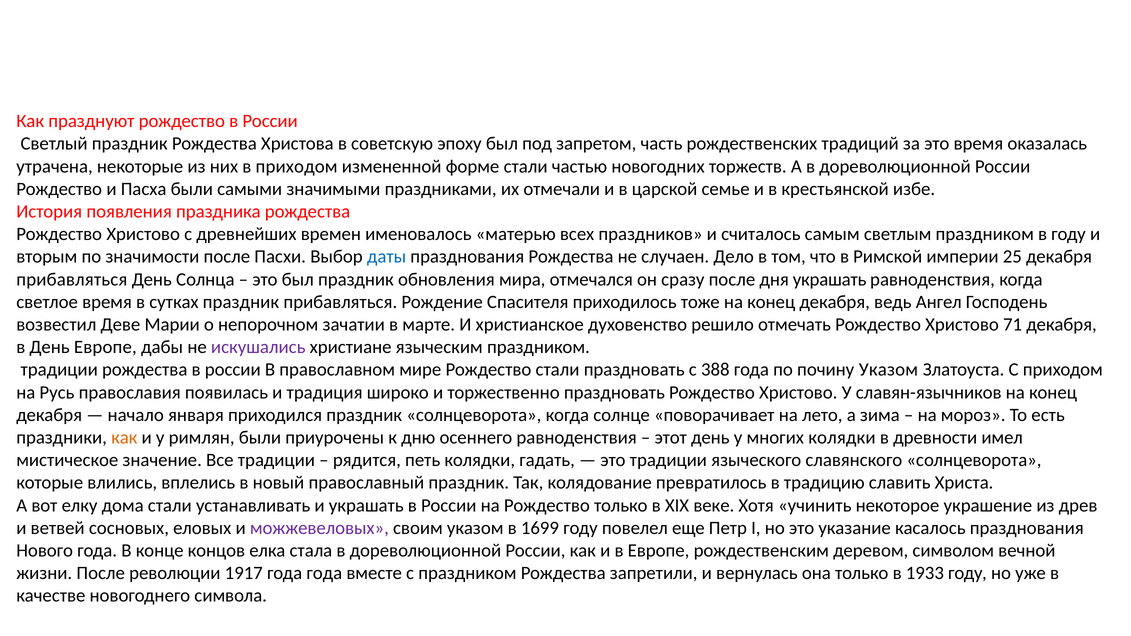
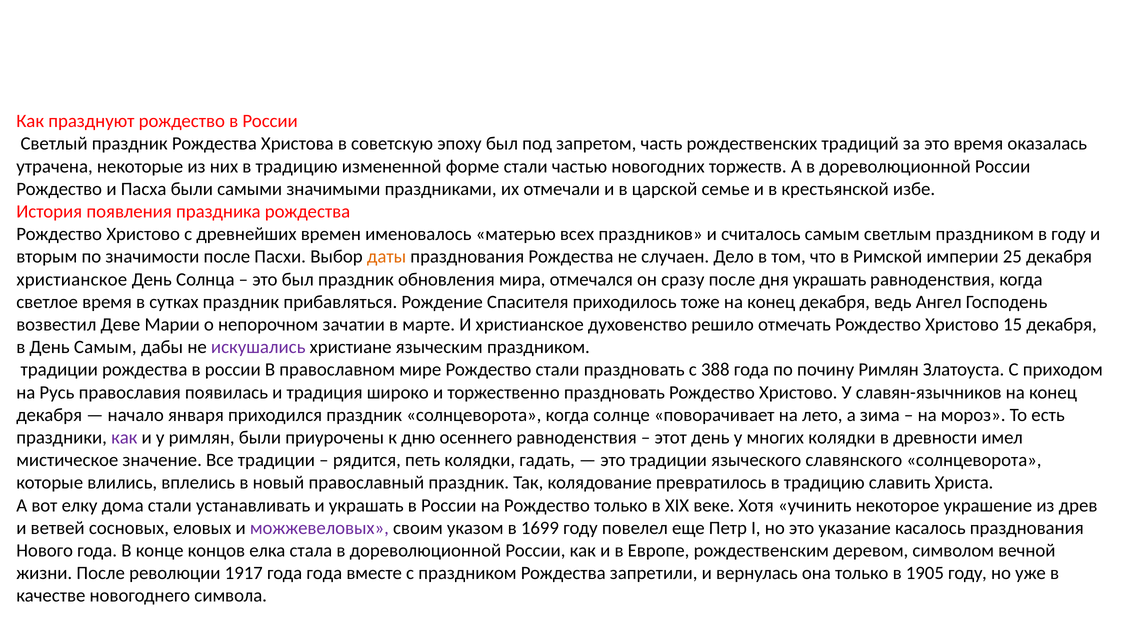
них в приходом: приходом -> традицию
даты colour: blue -> orange
прибавляться at (72, 279): прибавляться -> христианское
71: 71 -> 15
День Европе: Европе -> Самым
почину Указом: Указом -> Римлян
как at (124, 438) colour: orange -> purple
1933: 1933 -> 1905
